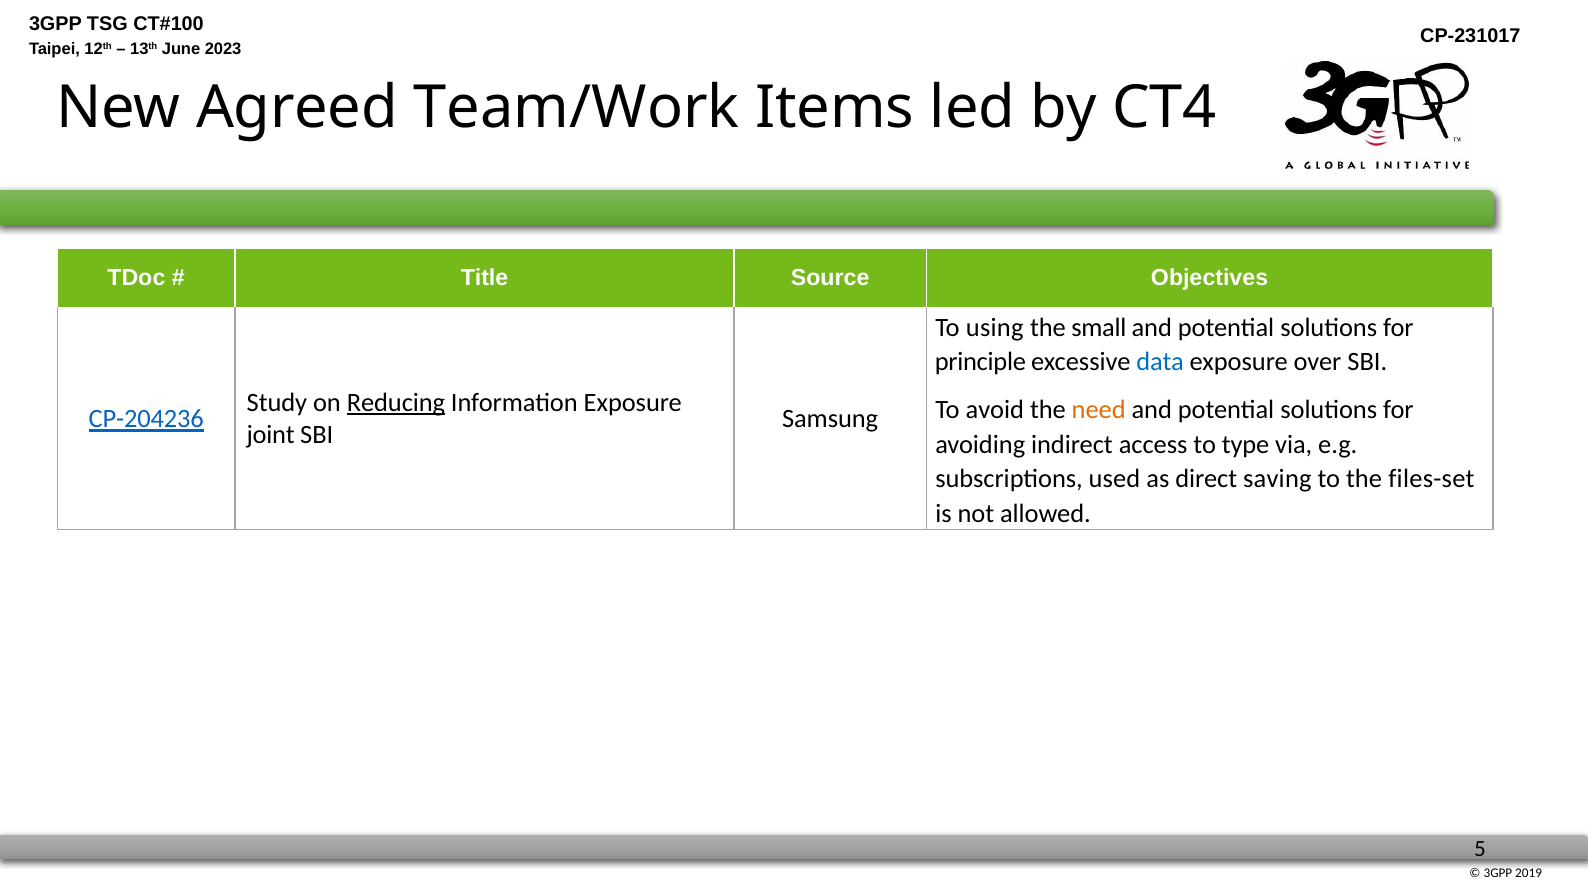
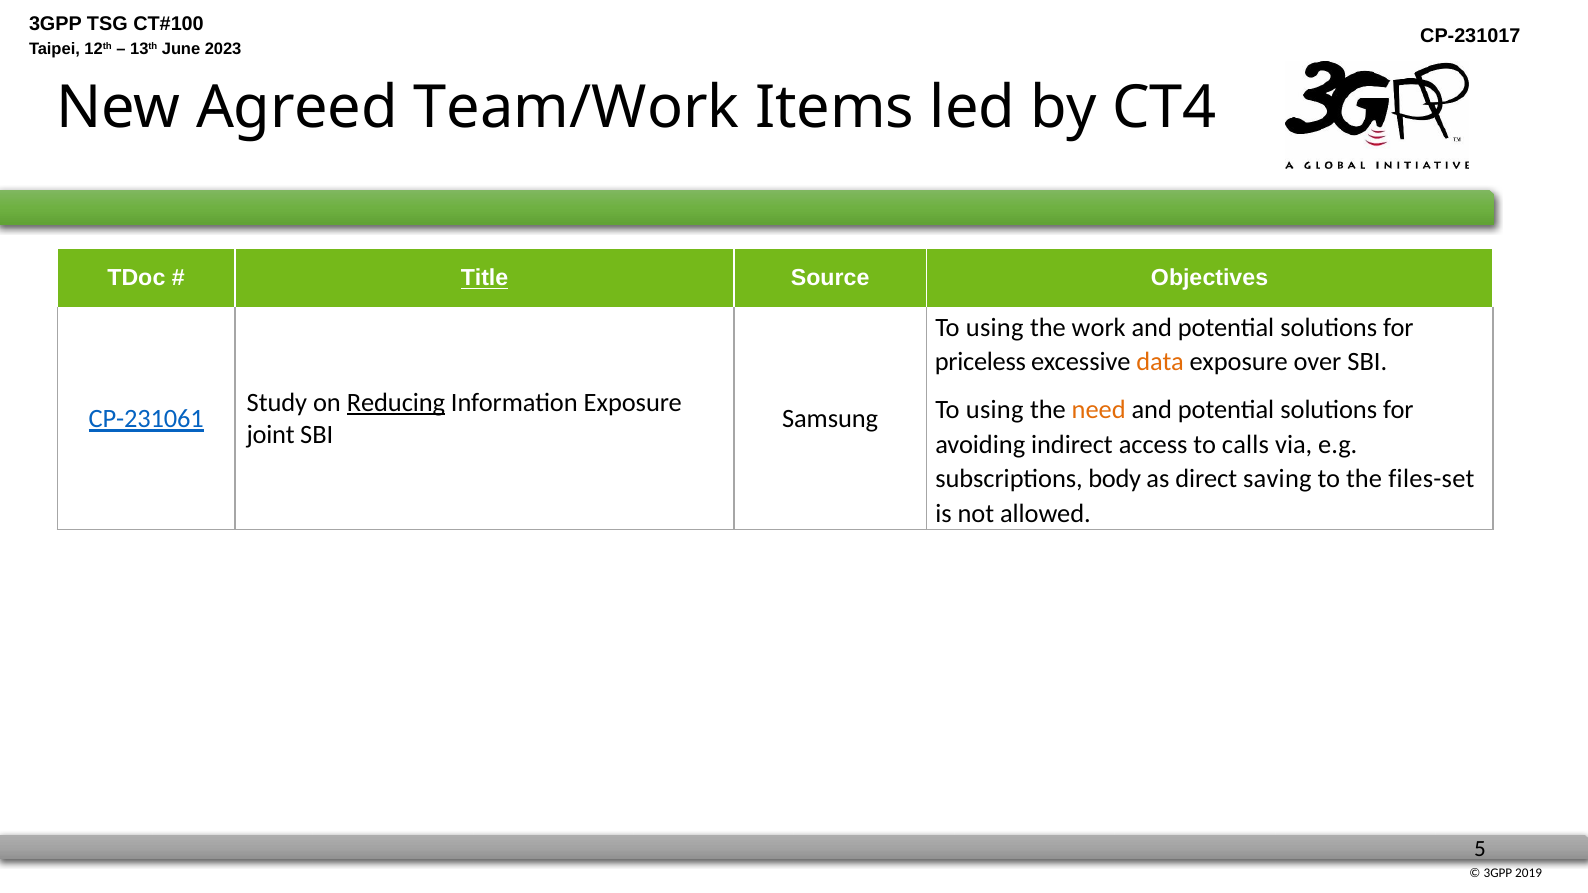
Title underline: none -> present
small: small -> work
principle: principle -> priceless
data colour: blue -> orange
avoid at (995, 410): avoid -> using
CP-204236: CP-204236 -> CP-231061
type: type -> calls
used: used -> body
